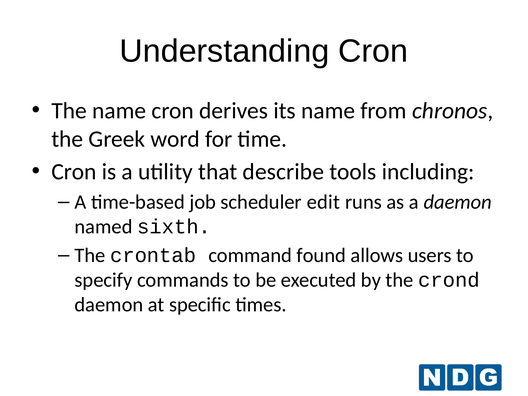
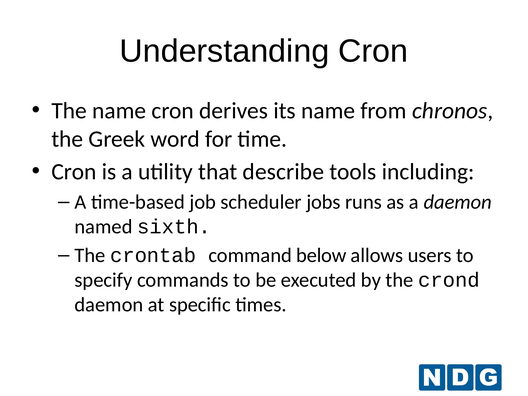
edit: edit -> jobs
found: found -> below
